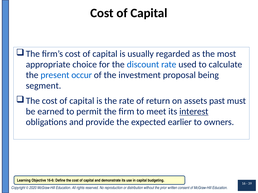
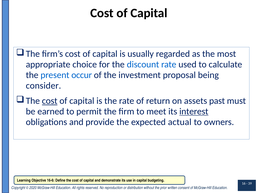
segment: segment -> consider
cost at (50, 101) underline: none -> present
earlier: earlier -> actual
